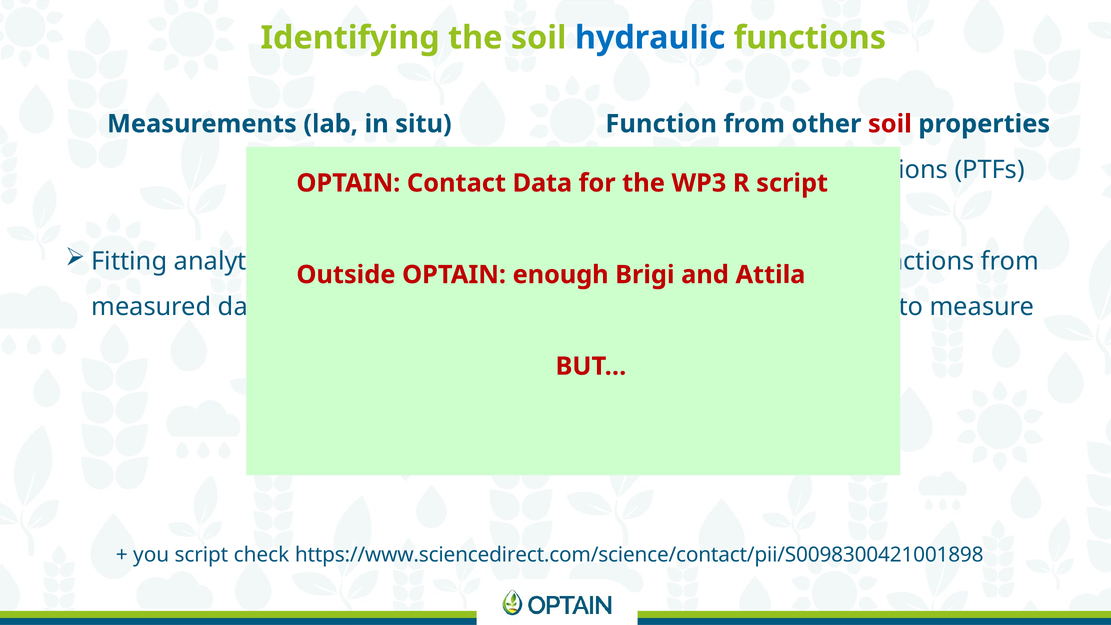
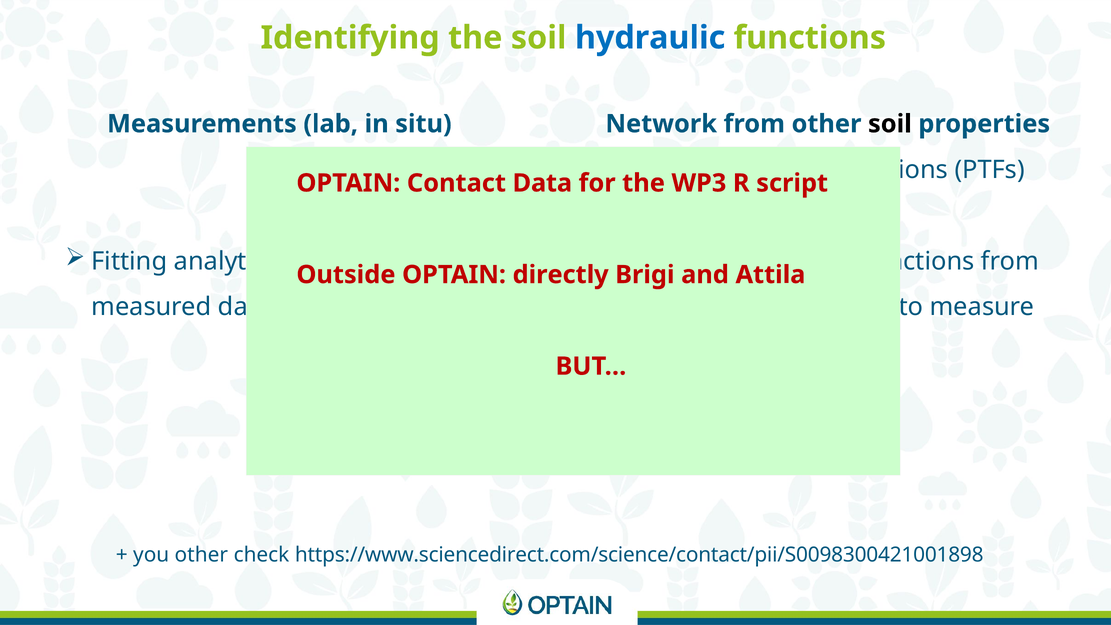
Function: Function -> Network
soil at (890, 124) colour: red -> black
enough: enough -> directly
you script: script -> other
